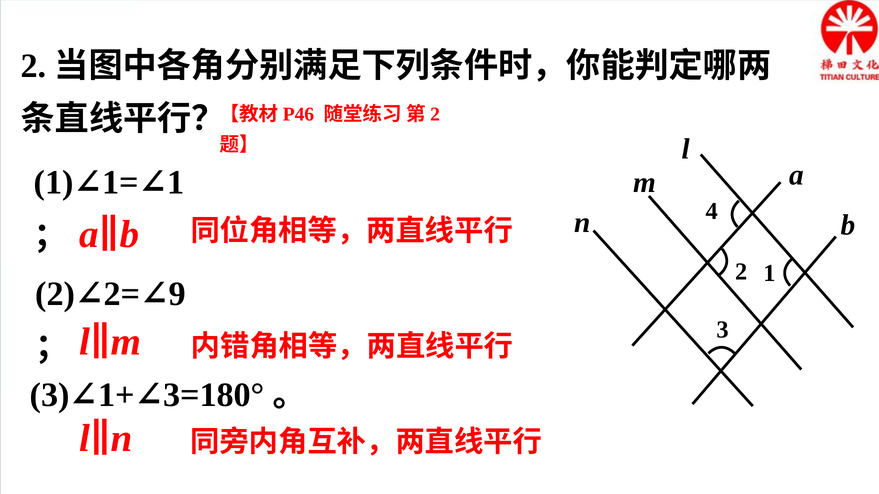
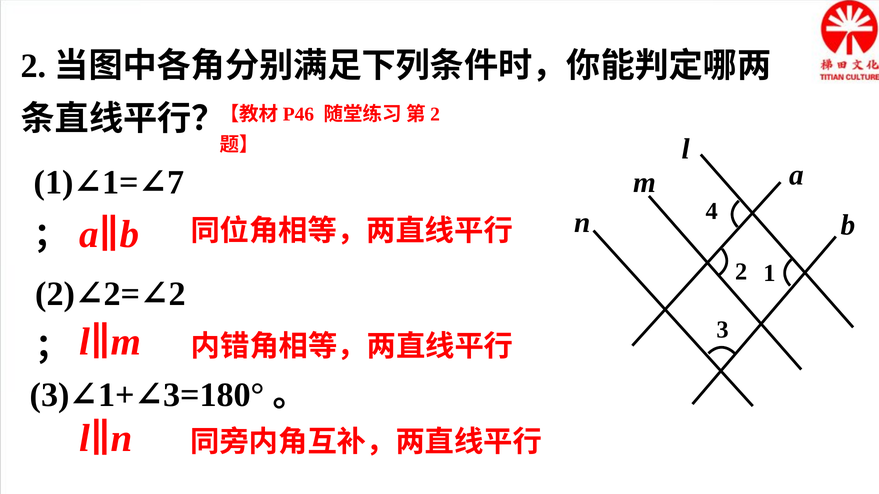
1 at (176, 183): 1 -> 7
9 at (177, 294): 9 -> 2
